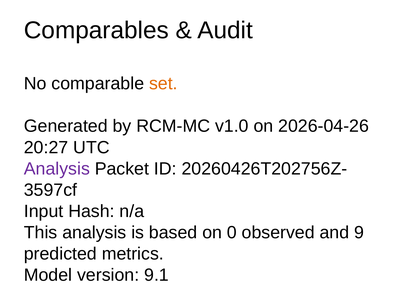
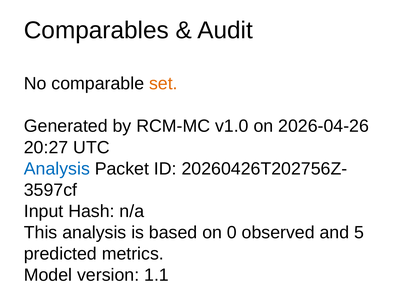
Analysis at (57, 169) colour: purple -> blue
9: 9 -> 5
9.1: 9.1 -> 1.1
